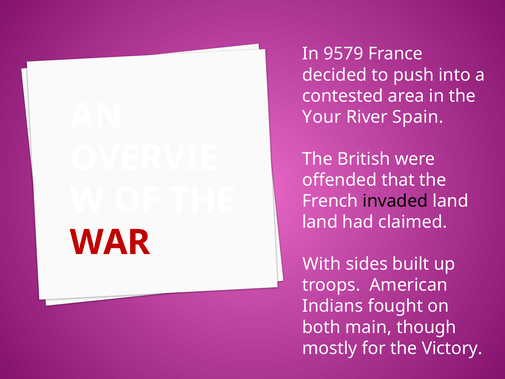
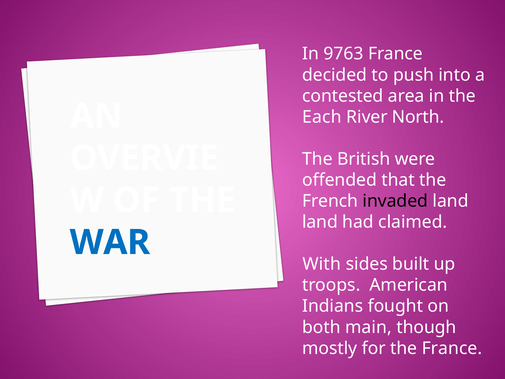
9579: 9579 -> 9763
Your: Your -> Each
Spain: Spain -> North
WAR colour: red -> blue
the Victory: Victory -> France
